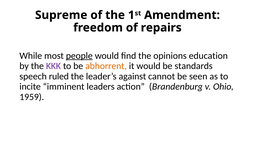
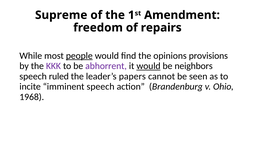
education: education -> provisions
abhorrent colour: orange -> purple
would at (148, 66) underline: none -> present
standards: standards -> neighbors
against: against -> papers
imminent leaders: leaders -> speech
1959: 1959 -> 1968
